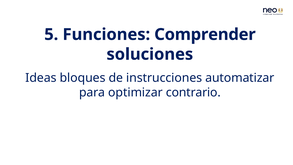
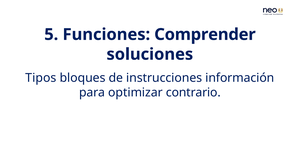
Ideas: Ideas -> Tipos
automatizar: automatizar -> información
